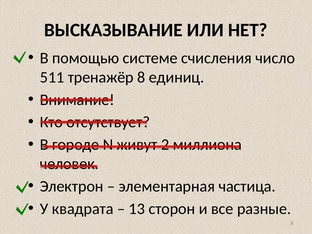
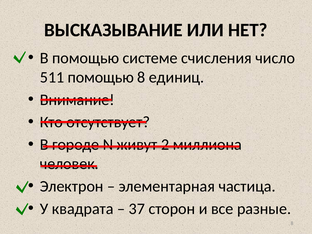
511 тренажёр: тренажёр -> помощью
13: 13 -> 37
